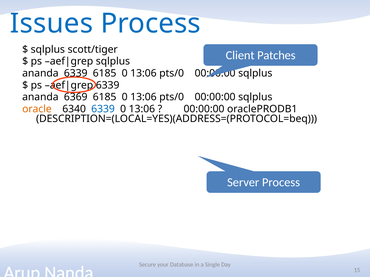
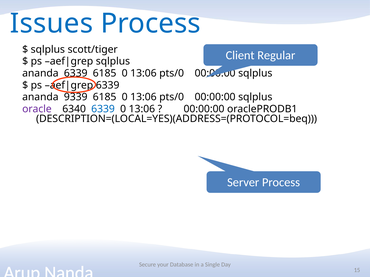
Patches: Patches -> Regular
6369: 6369 -> 9339
oracle colour: orange -> purple
